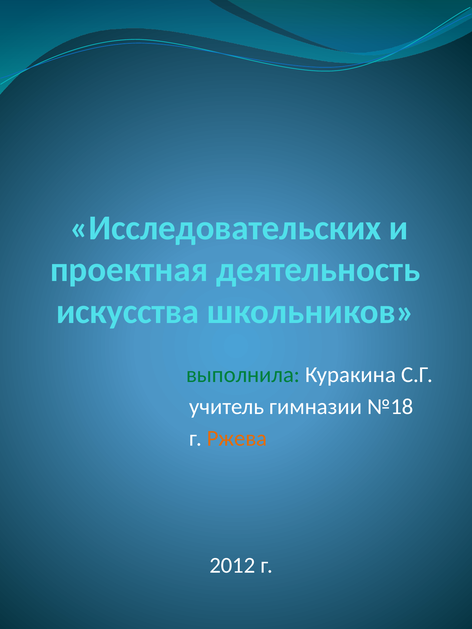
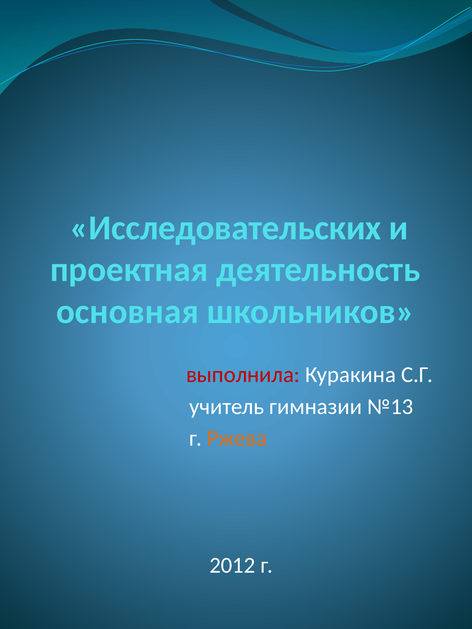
искусства: искусства -> основная
выполнила colour: green -> red
№18: №18 -> №13
